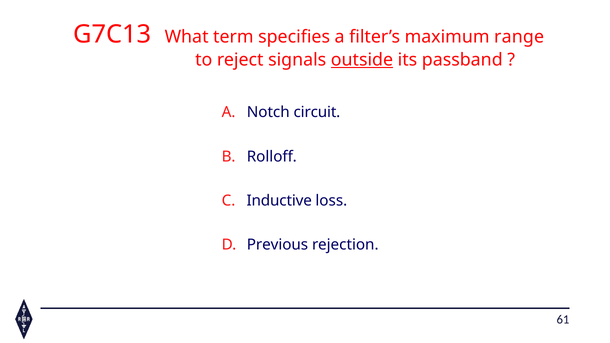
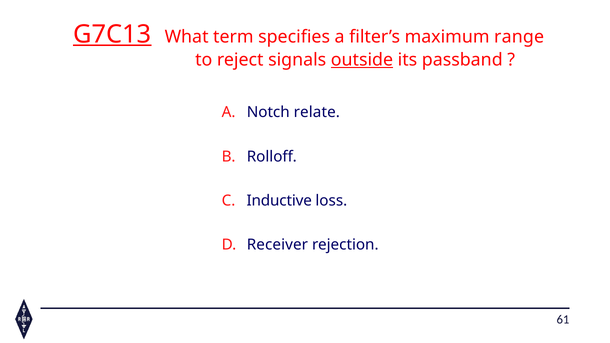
G7C13 underline: none -> present
circuit: circuit -> relate
Previous: Previous -> Receiver
